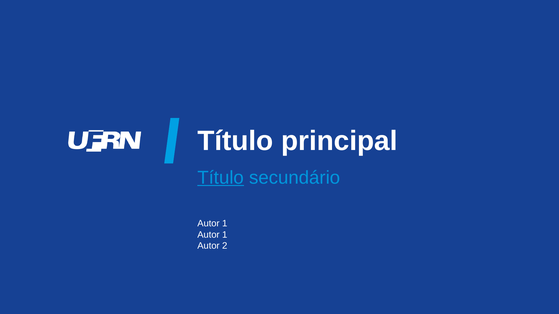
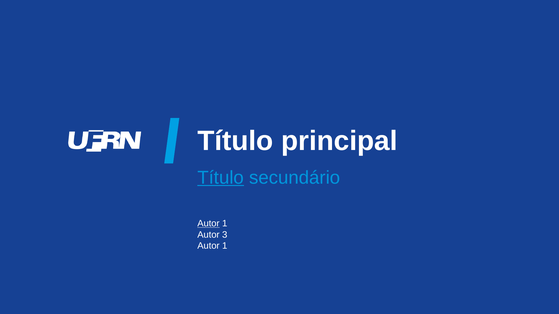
Autor at (209, 224) underline: none -> present
1 at (225, 235): 1 -> 3
2 at (225, 246): 2 -> 1
